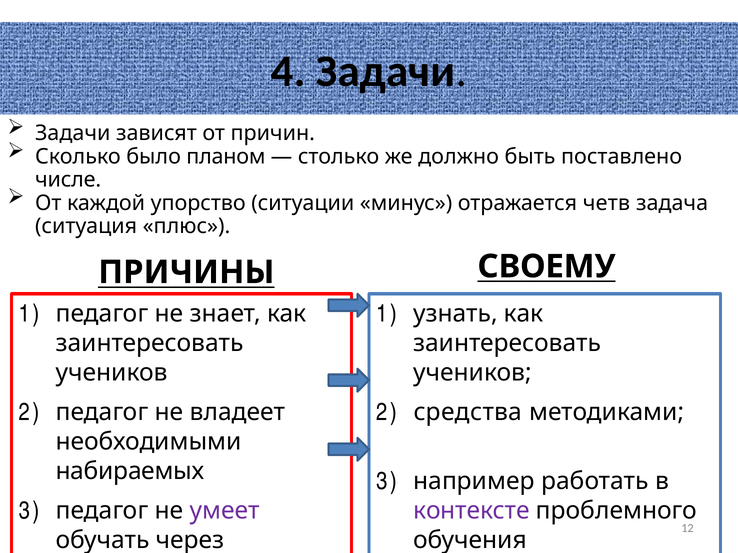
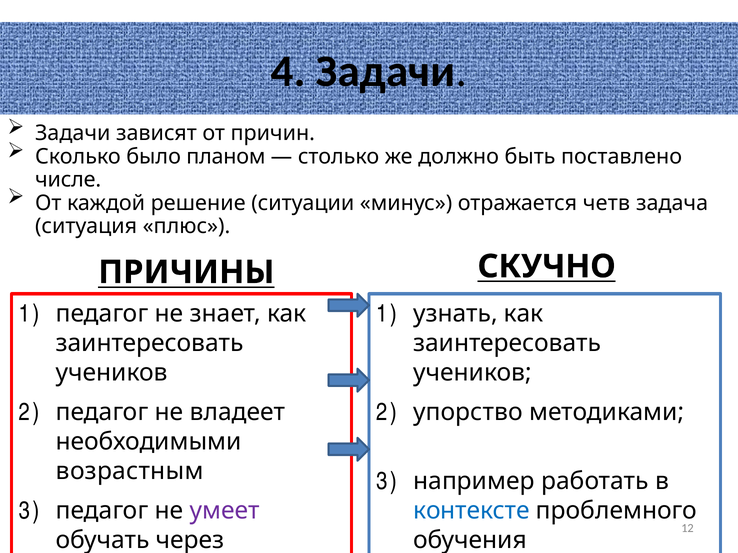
упорство: упорство -> решение
СВОЕМУ: СВОЕМУ -> СКУЧНО
средства: средства -> упорство
набираемых: набираемых -> возрастным
контексте colour: purple -> blue
